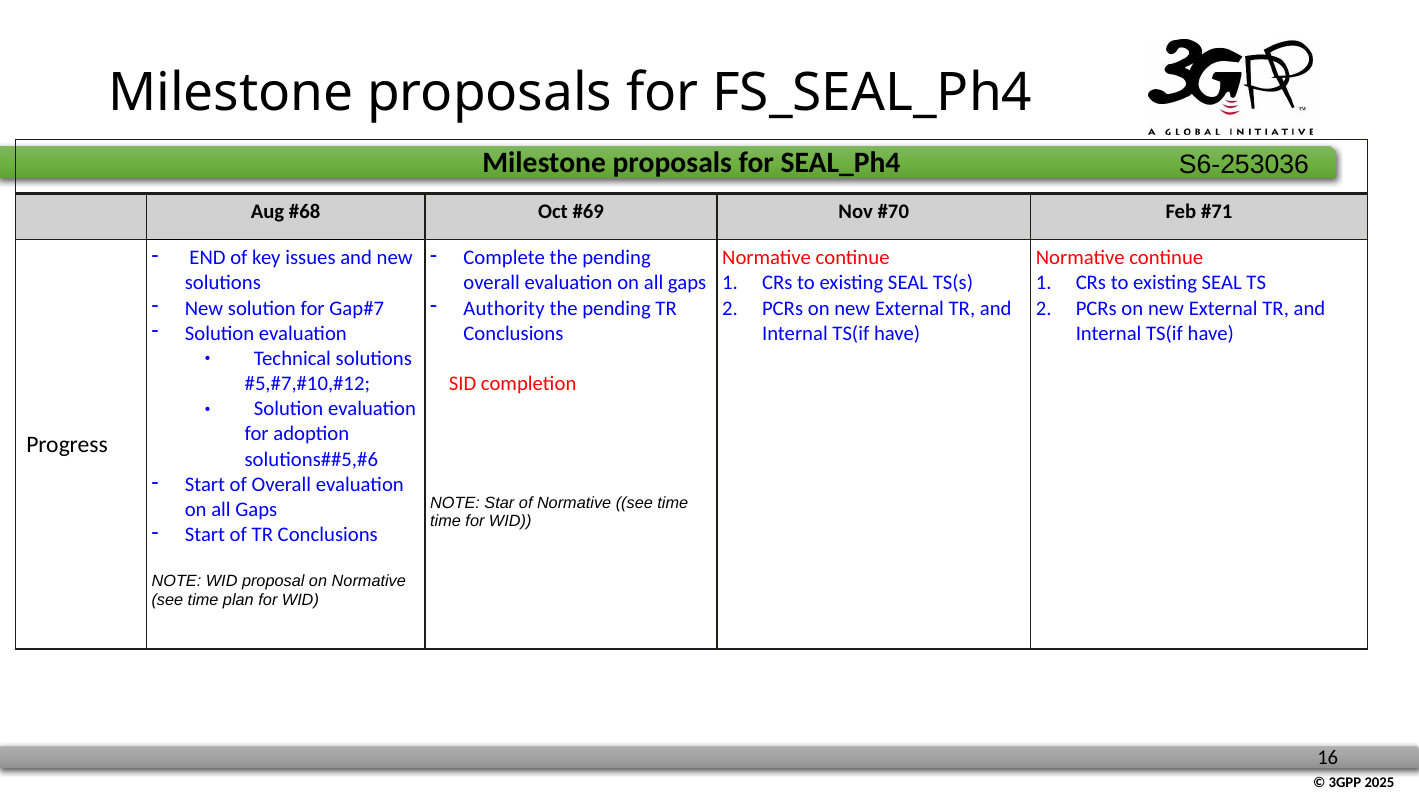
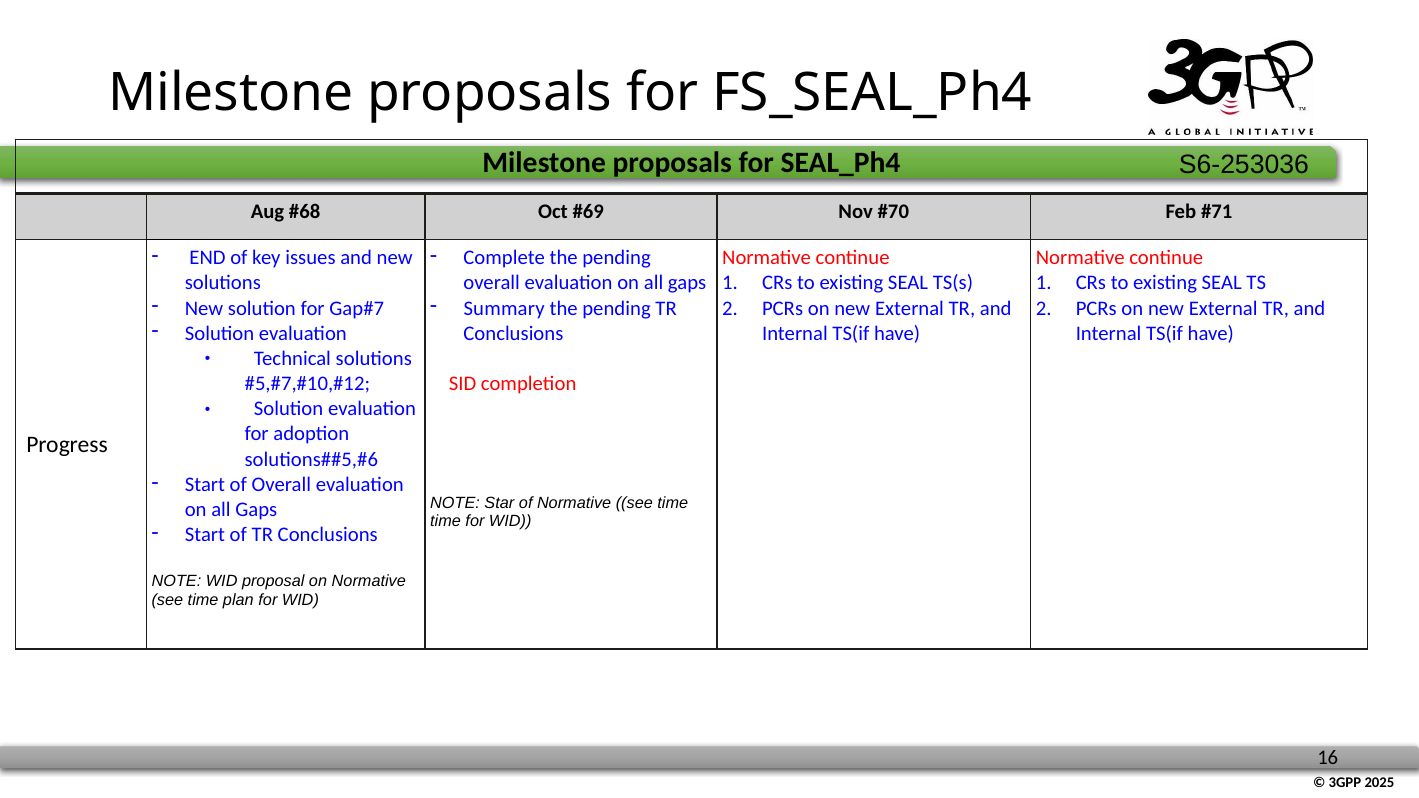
Authority: Authority -> Summary
